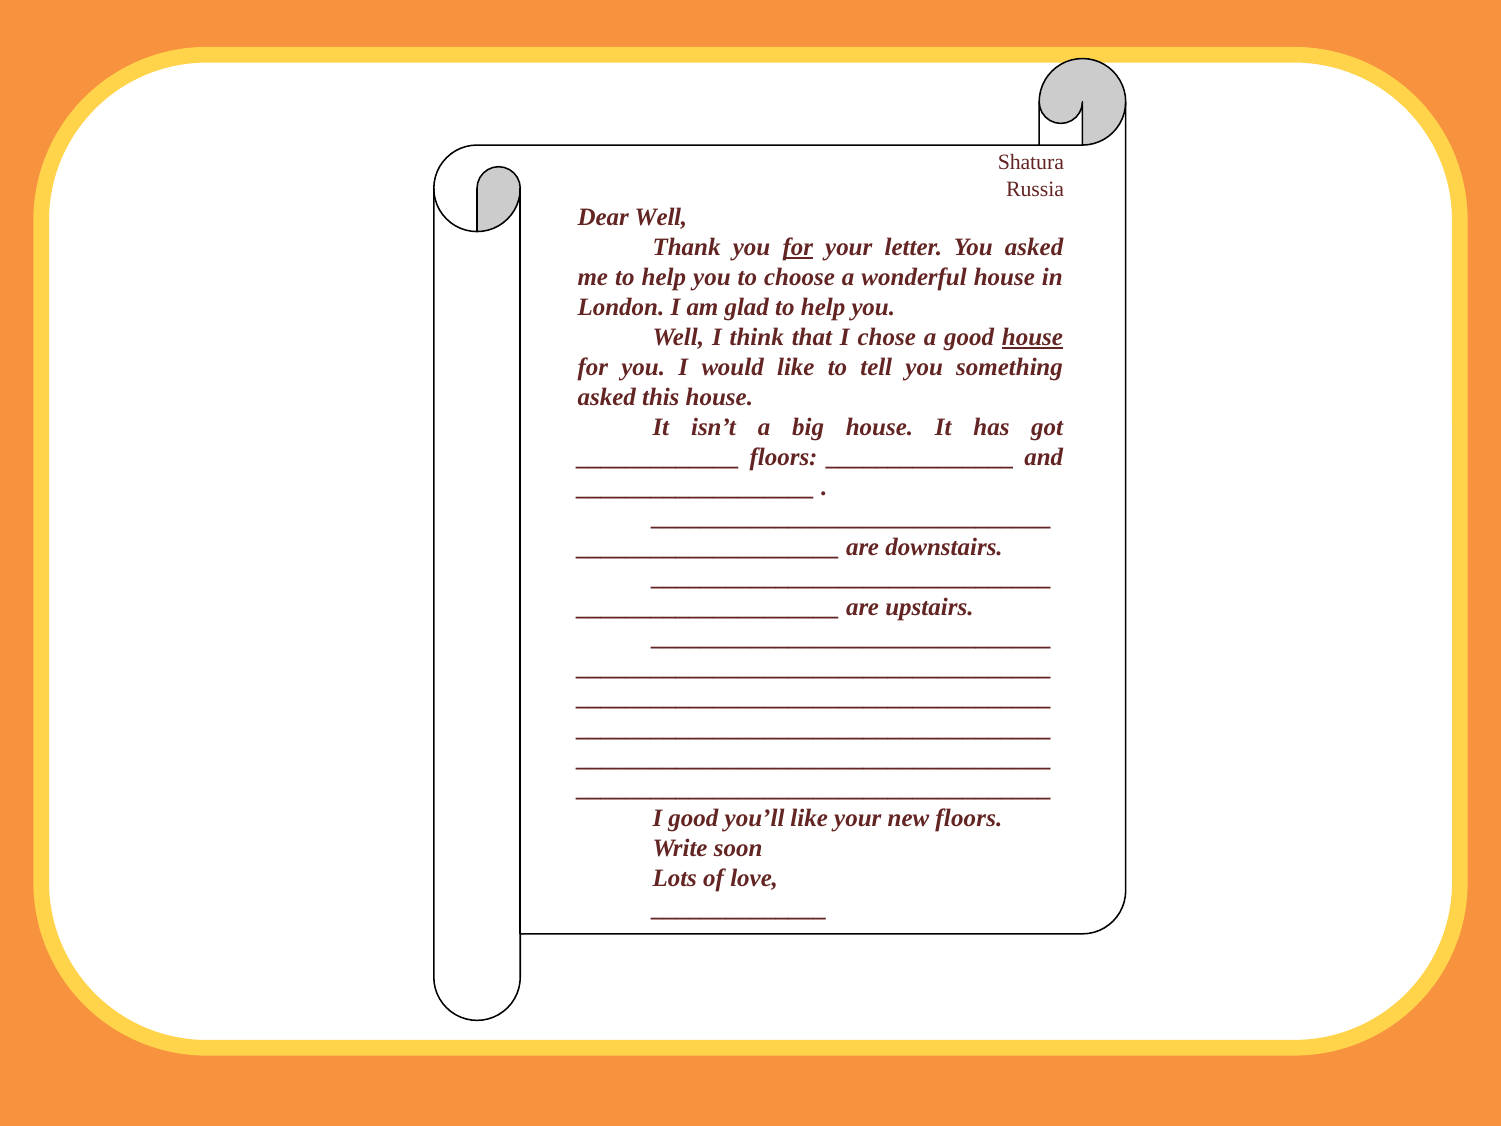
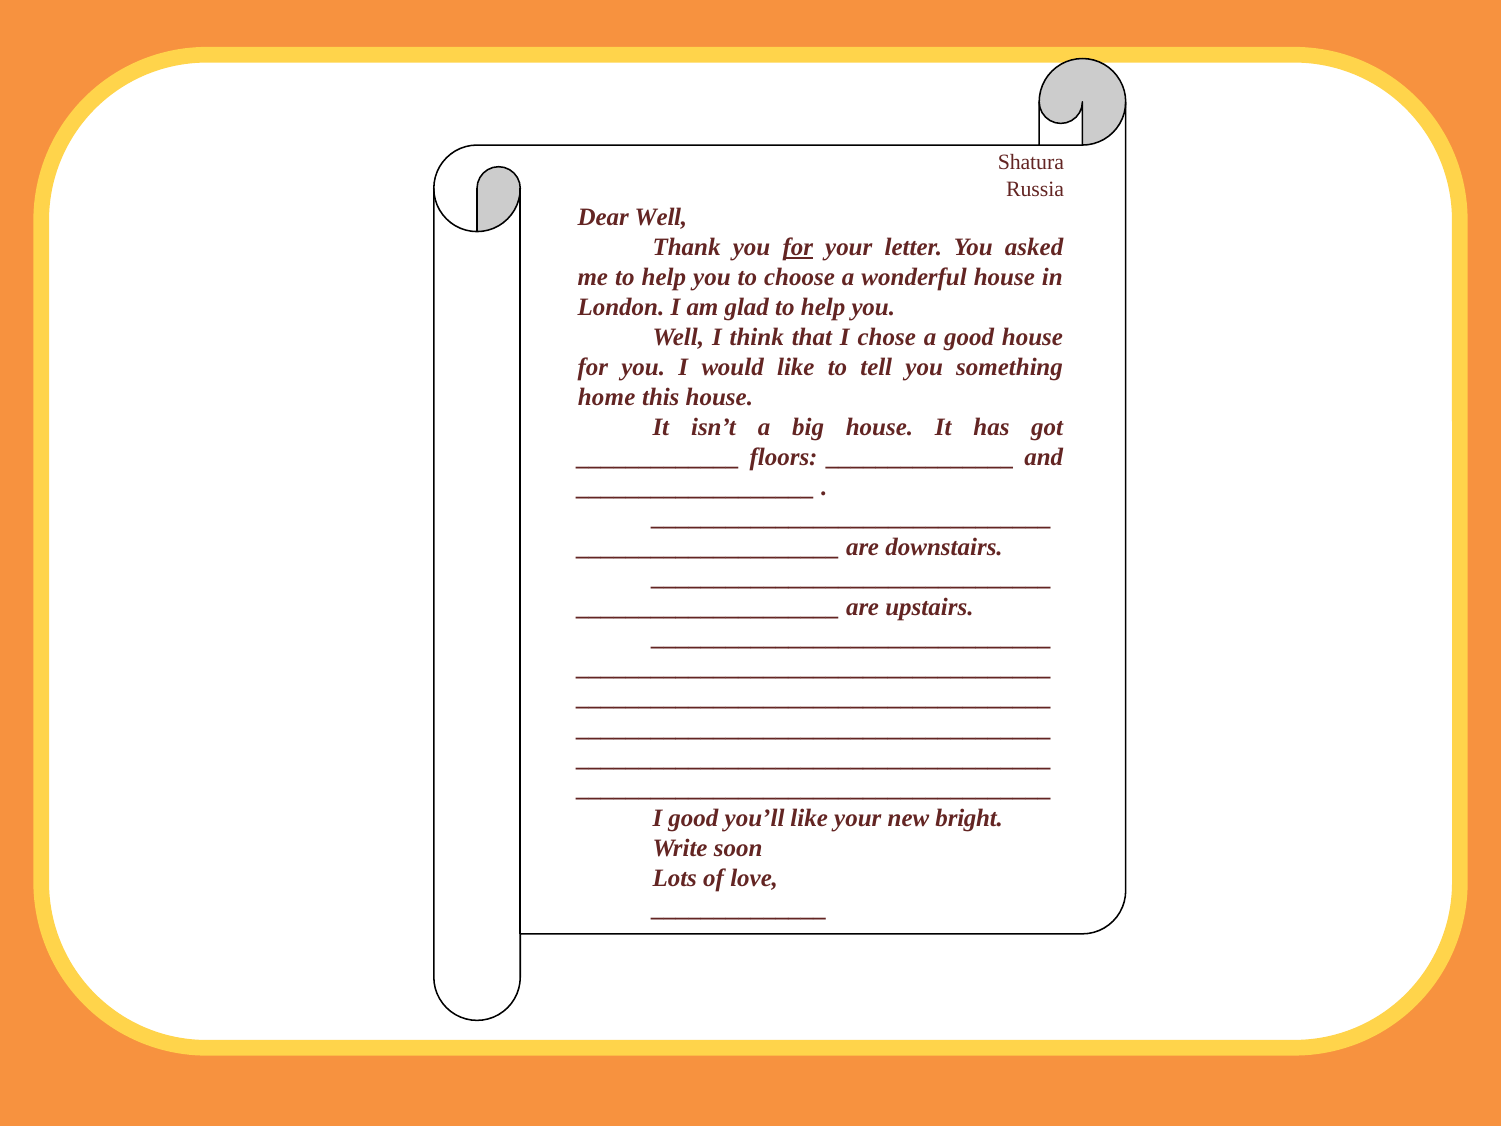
house at (1033, 337) underline: present -> none
asked at (607, 397): asked -> home
new floors: floors -> bright
